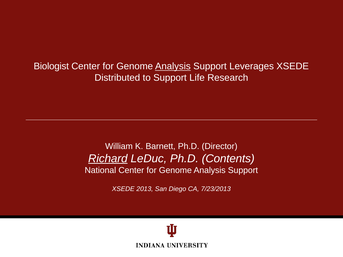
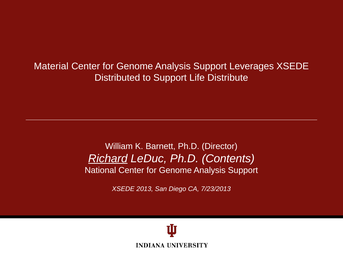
Biologist: Biologist -> Material
Analysis at (173, 66) underline: present -> none
Research: Research -> Distribute
